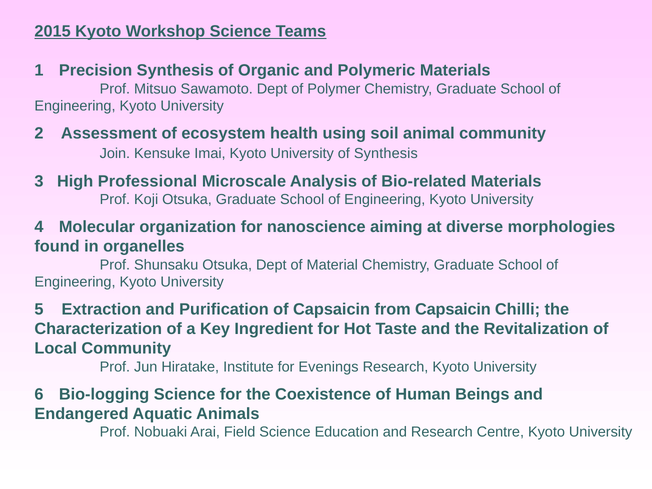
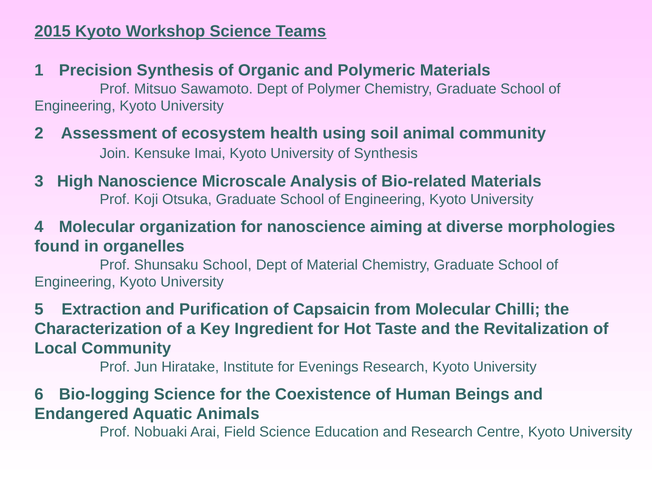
High Professional: Professional -> Nanoscience
Shunsaku Otsuka: Otsuka -> School
from Capsaicin: Capsaicin -> Molecular
